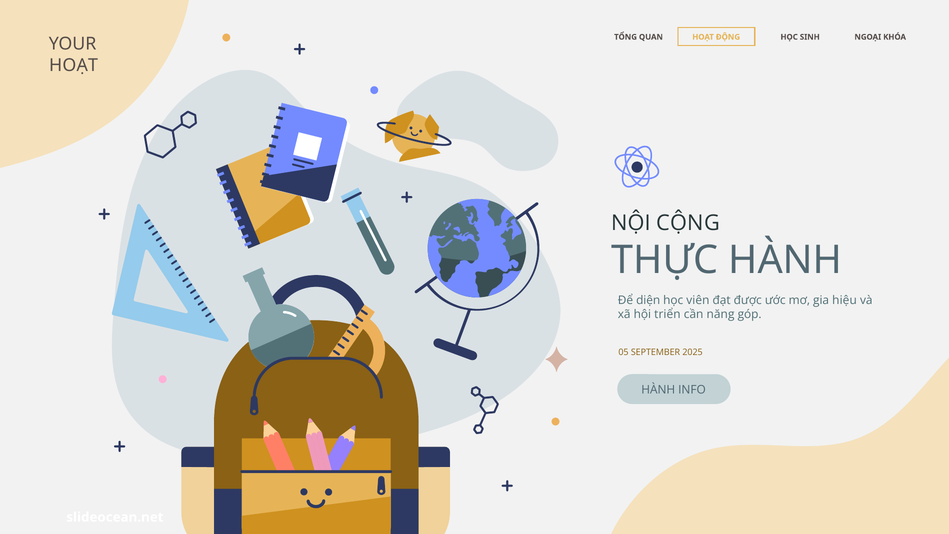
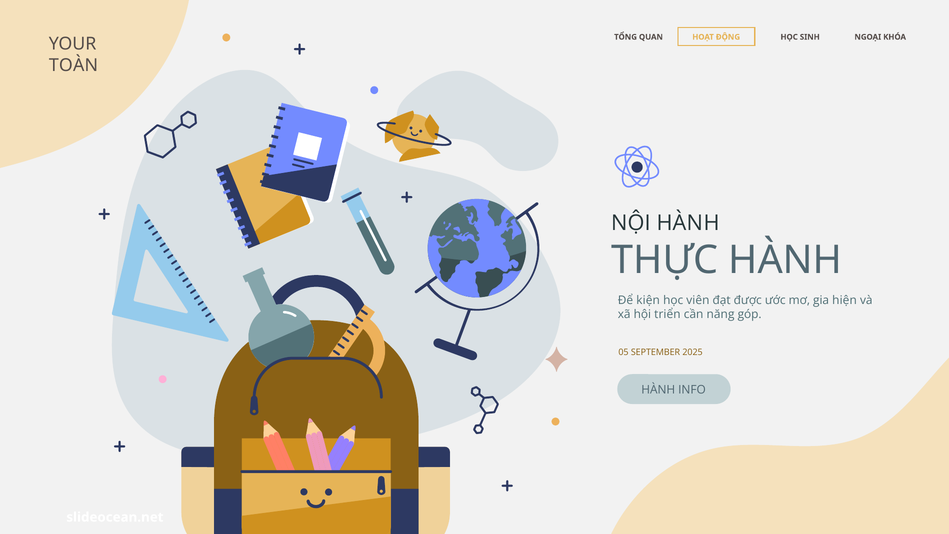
HOẠT at (74, 65): HOẠT -> TOÀN
NỘI CỘNG: CỘNG -> HÀNH
diện: diện -> kiện
hiệu: hiệu -> hiện
